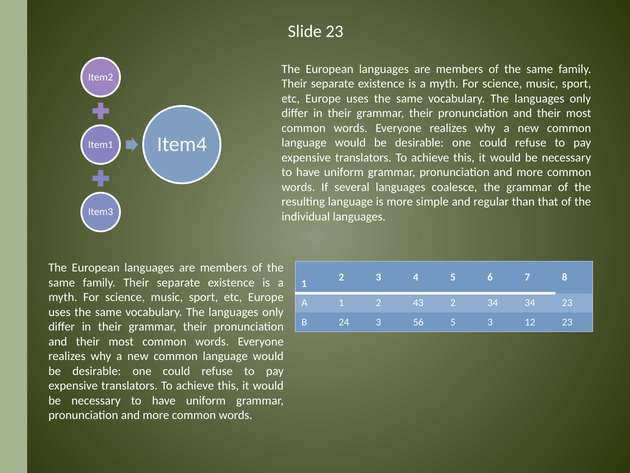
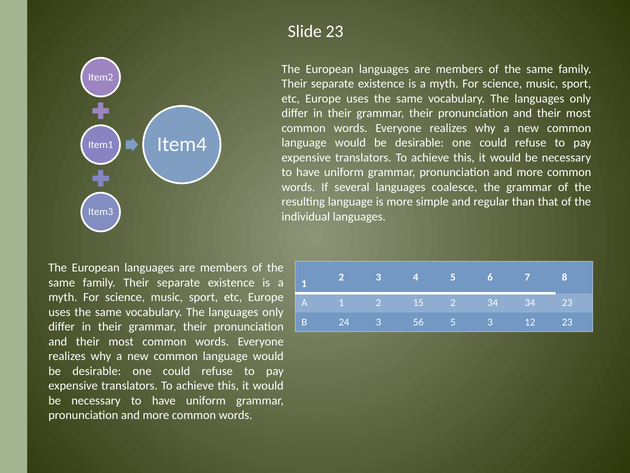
43: 43 -> 15
